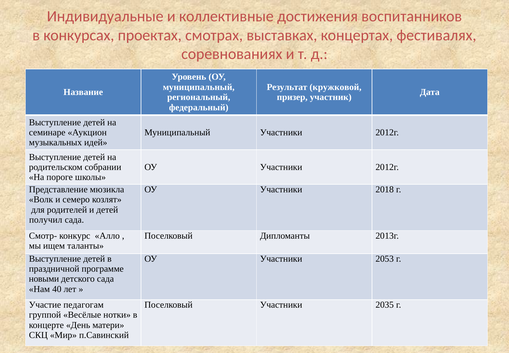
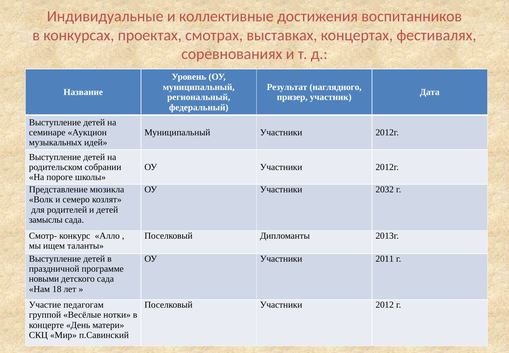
кружковой: кружковой -> наглядного
2018: 2018 -> 2032
получил: получил -> замыслы
2053: 2053 -> 2011
40: 40 -> 18
2035: 2035 -> 2012
